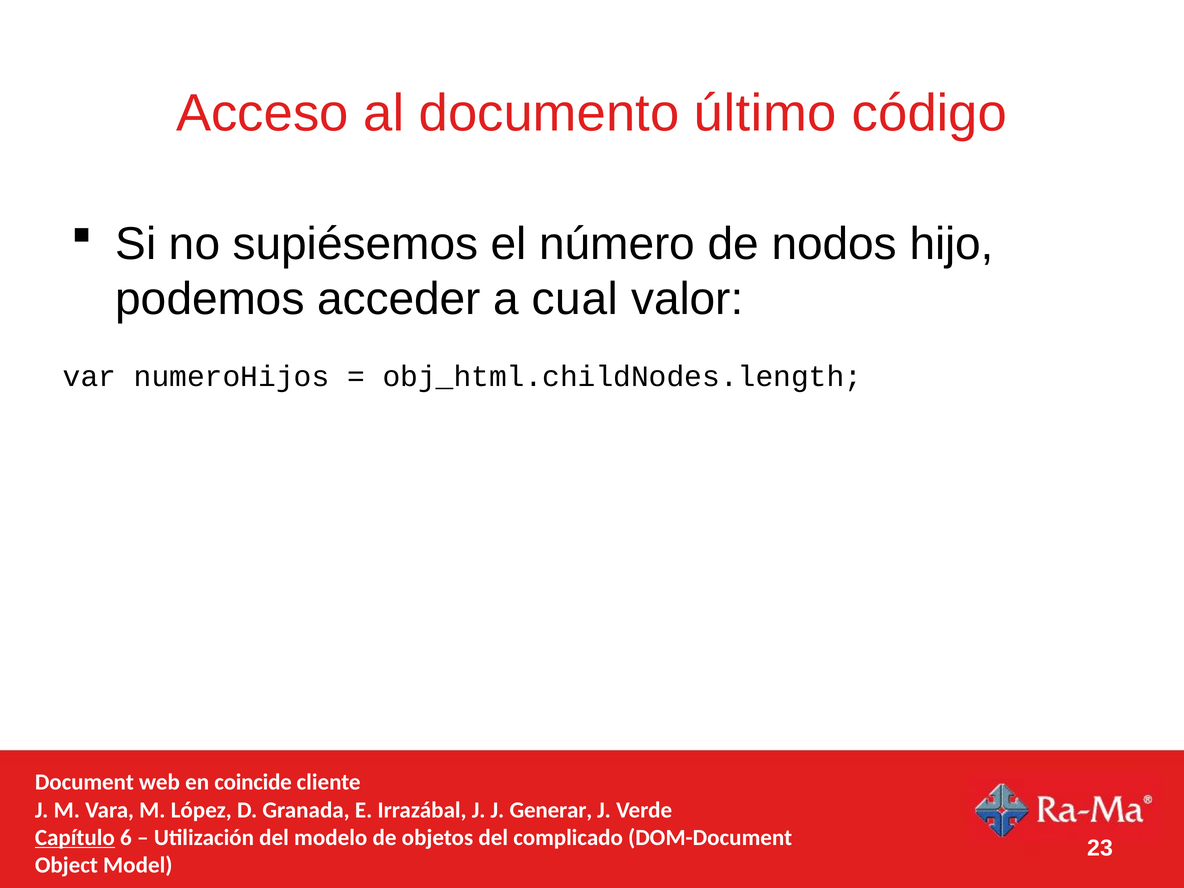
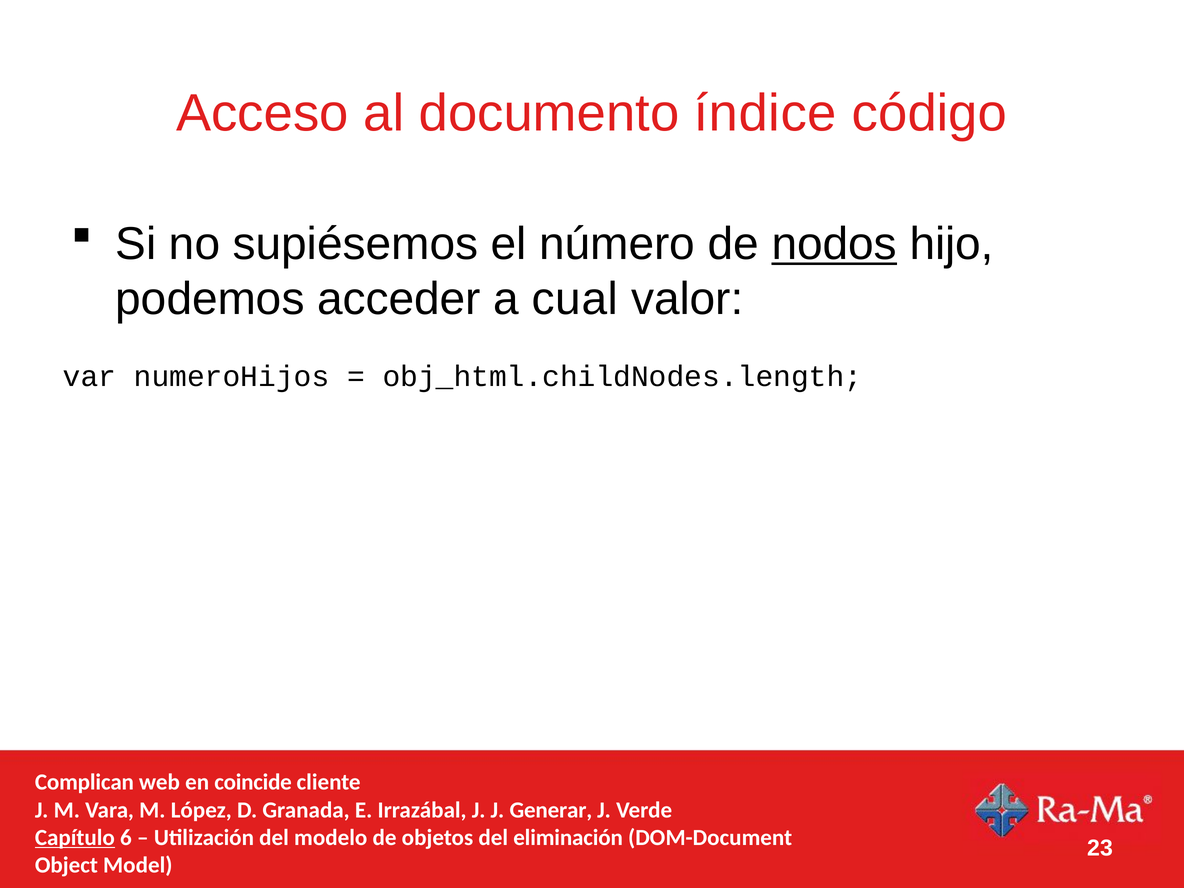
último: último -> índice
nodos underline: none -> present
Document: Document -> Complican
complicado: complicado -> eliminación
